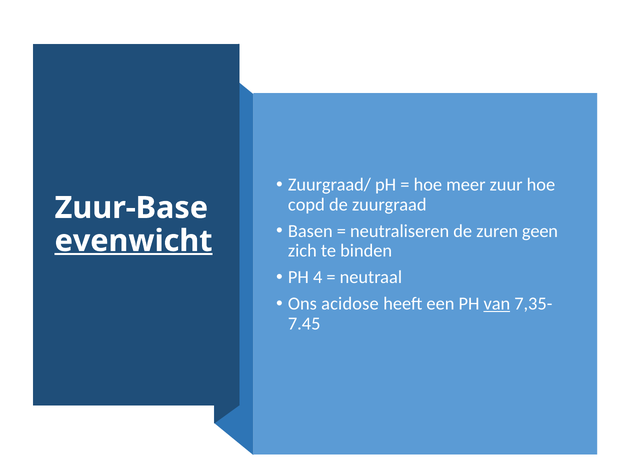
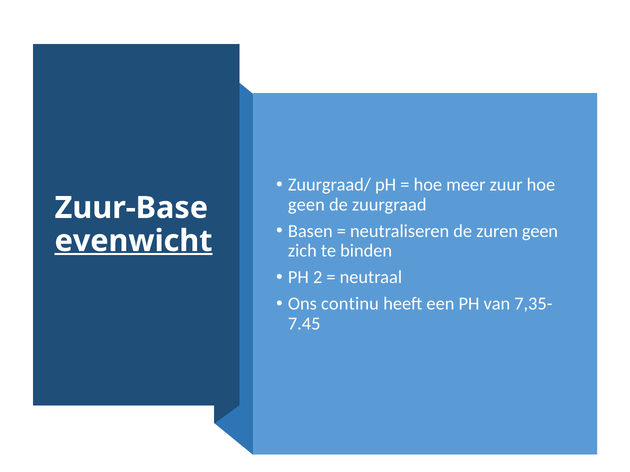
copd at (306, 205): copd -> geen
4: 4 -> 2
acidose: acidose -> continu
van underline: present -> none
